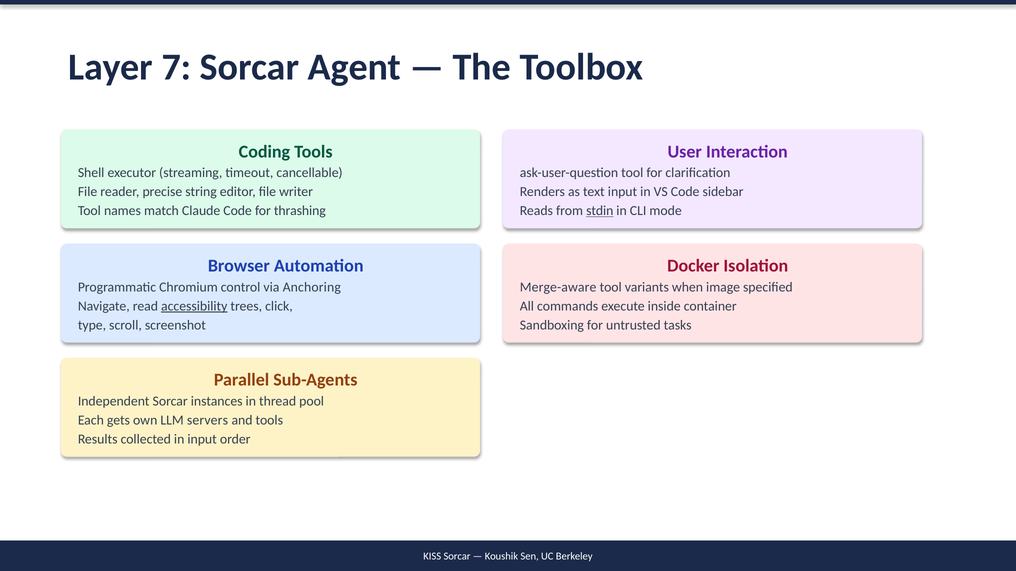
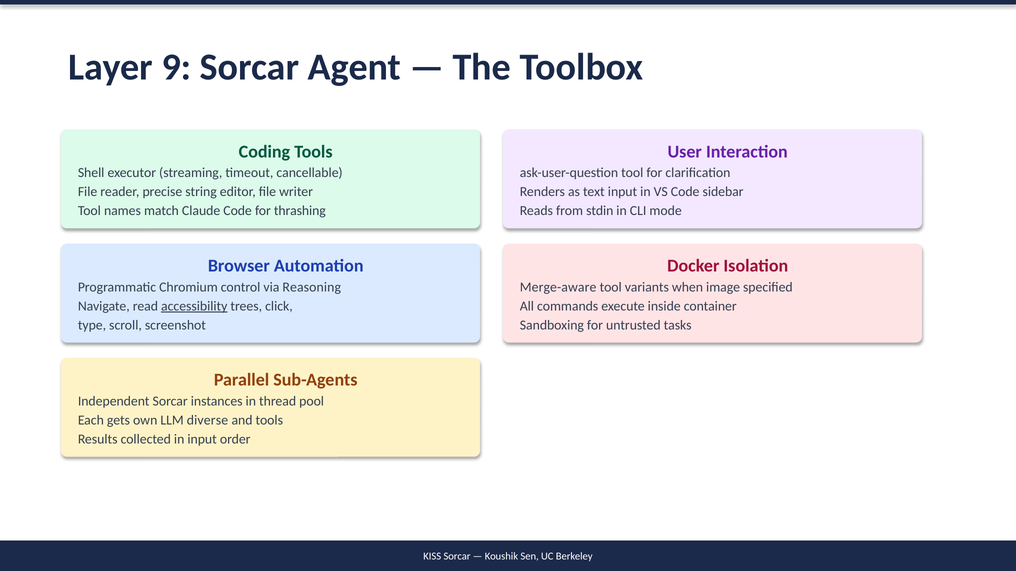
7: 7 -> 9
stdin underline: present -> none
Anchoring: Anchoring -> Reasoning
servers: servers -> diverse
